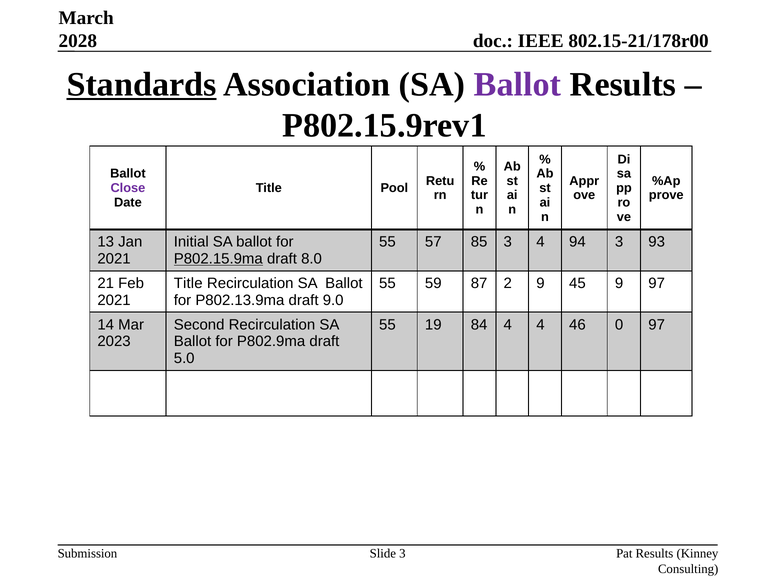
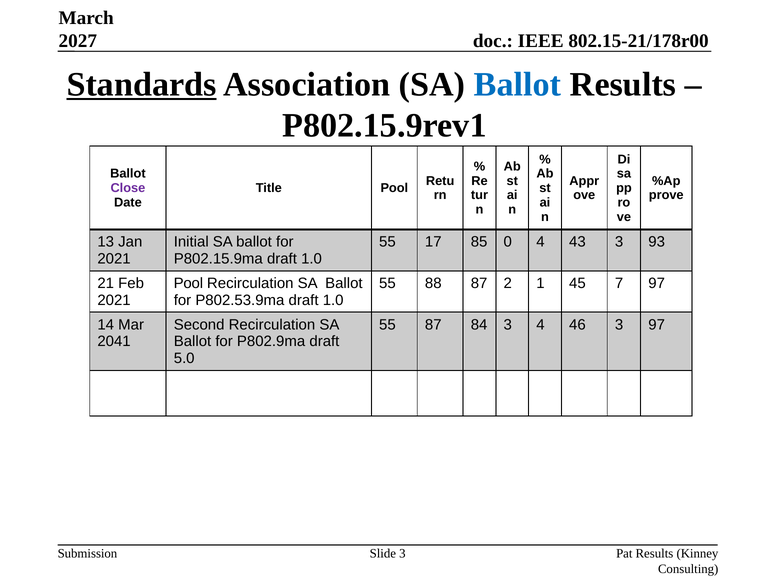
2028: 2028 -> 2027
Ballot at (518, 84) colour: purple -> blue
57: 57 -> 17
85 3: 3 -> 0
94: 94 -> 43
P802.15.9ma underline: present -> none
8.0 at (312, 259): 8.0 -> 1.0
Title at (188, 283): Title -> Pool
59: 59 -> 88
2 9: 9 -> 1
45 9: 9 -> 7
P802.13.9ma: P802.13.9ma -> P802.53.9ma
9.0 at (333, 300): 9.0 -> 1.0
55 19: 19 -> 87
84 4: 4 -> 3
46 0: 0 -> 3
2023: 2023 -> 2041
